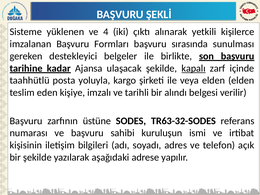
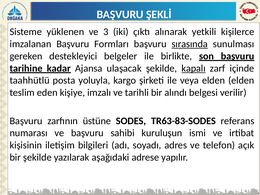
4: 4 -> 3
sırasında underline: none -> present
TR63-32-SODES: TR63-32-SODES -> TR63-83-SODES
